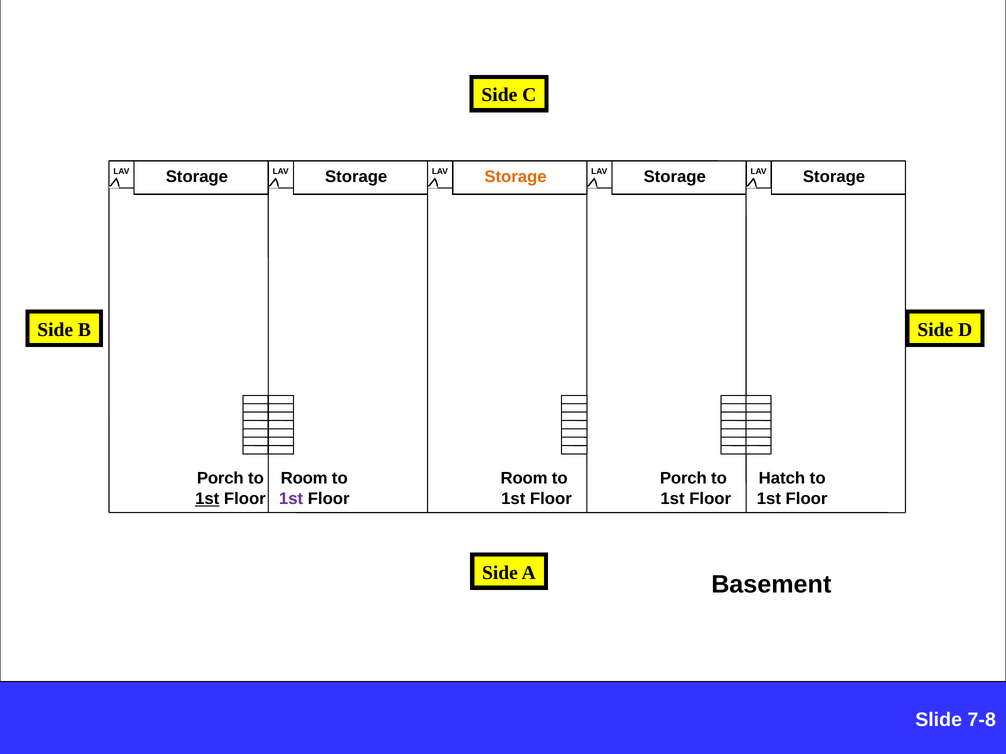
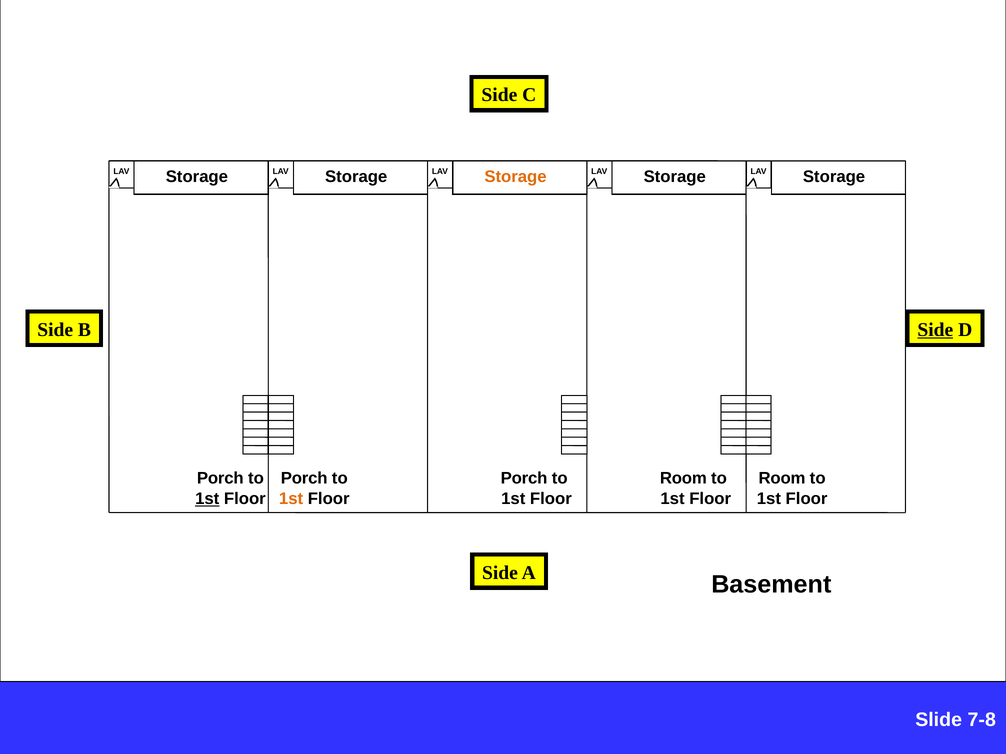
Side at (935, 330) underline: none -> present
Room at (304, 479): Room -> Porch
Room at (524, 479): Room -> Porch
Porch at (683, 479): Porch -> Room
Hatch at (782, 479): Hatch -> Room
1st at (291, 499) colour: purple -> orange
